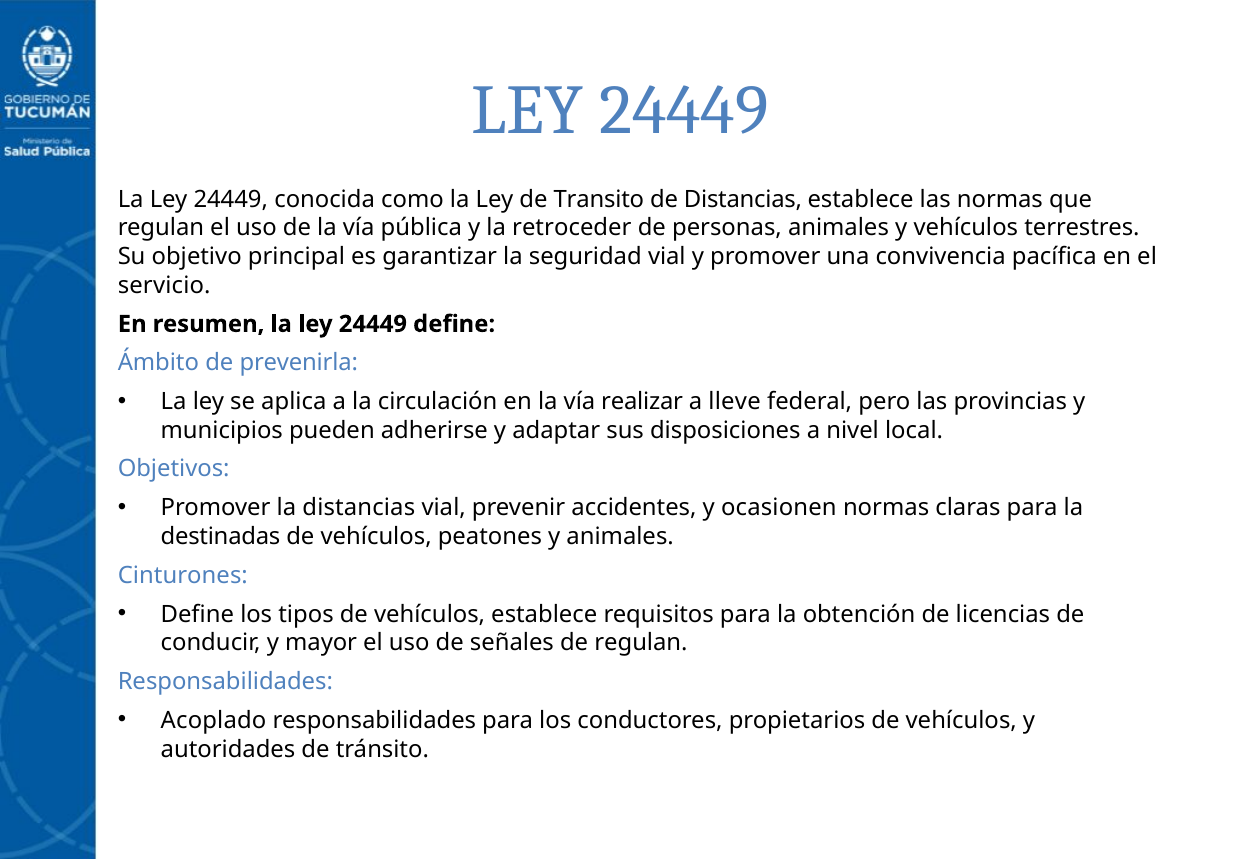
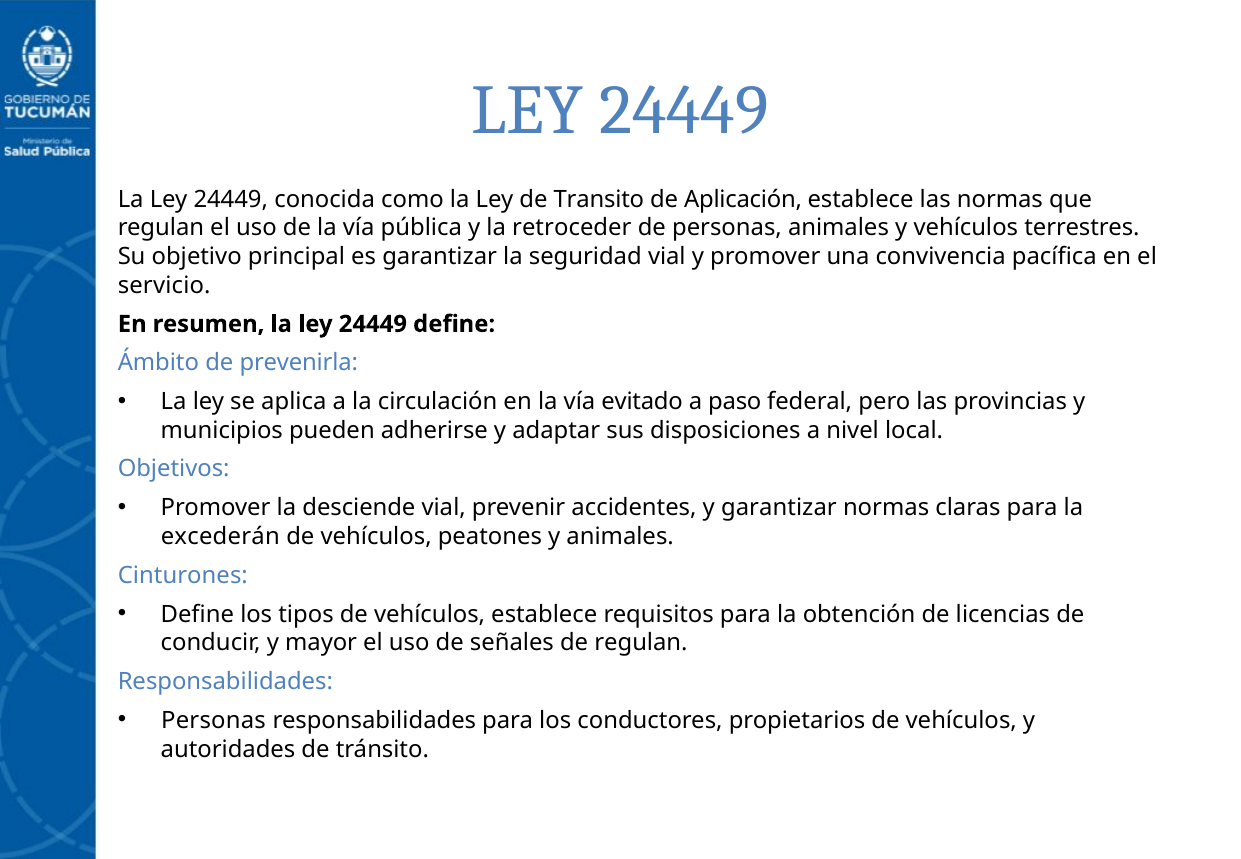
de Distancias: Distancias -> Aplicación
realizar: realizar -> evitado
lleve: lleve -> paso
la distancias: distancias -> desciende
y ocasionen: ocasionen -> garantizar
destinadas: destinadas -> excederán
Acoplado at (214, 721): Acoplado -> Personas
